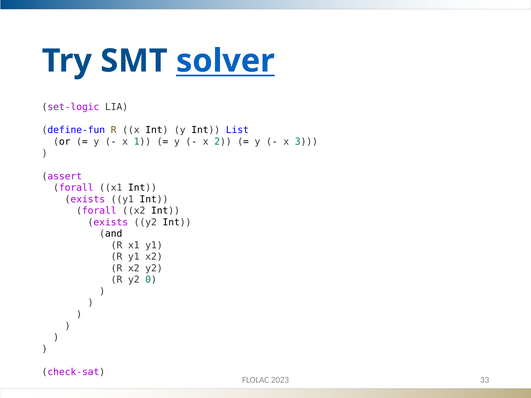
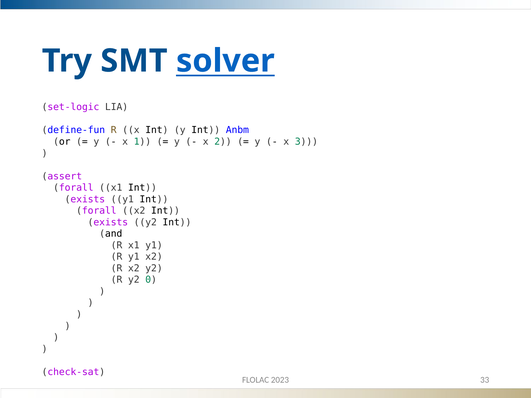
List: List -> Anbm
